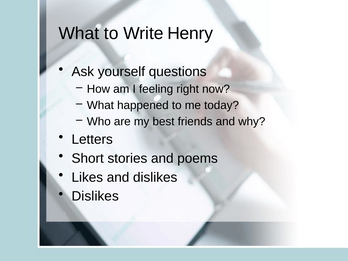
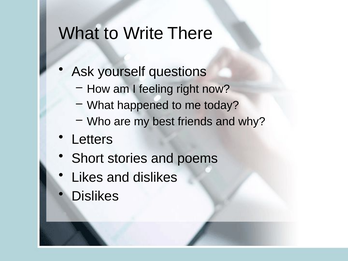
Henry: Henry -> There
